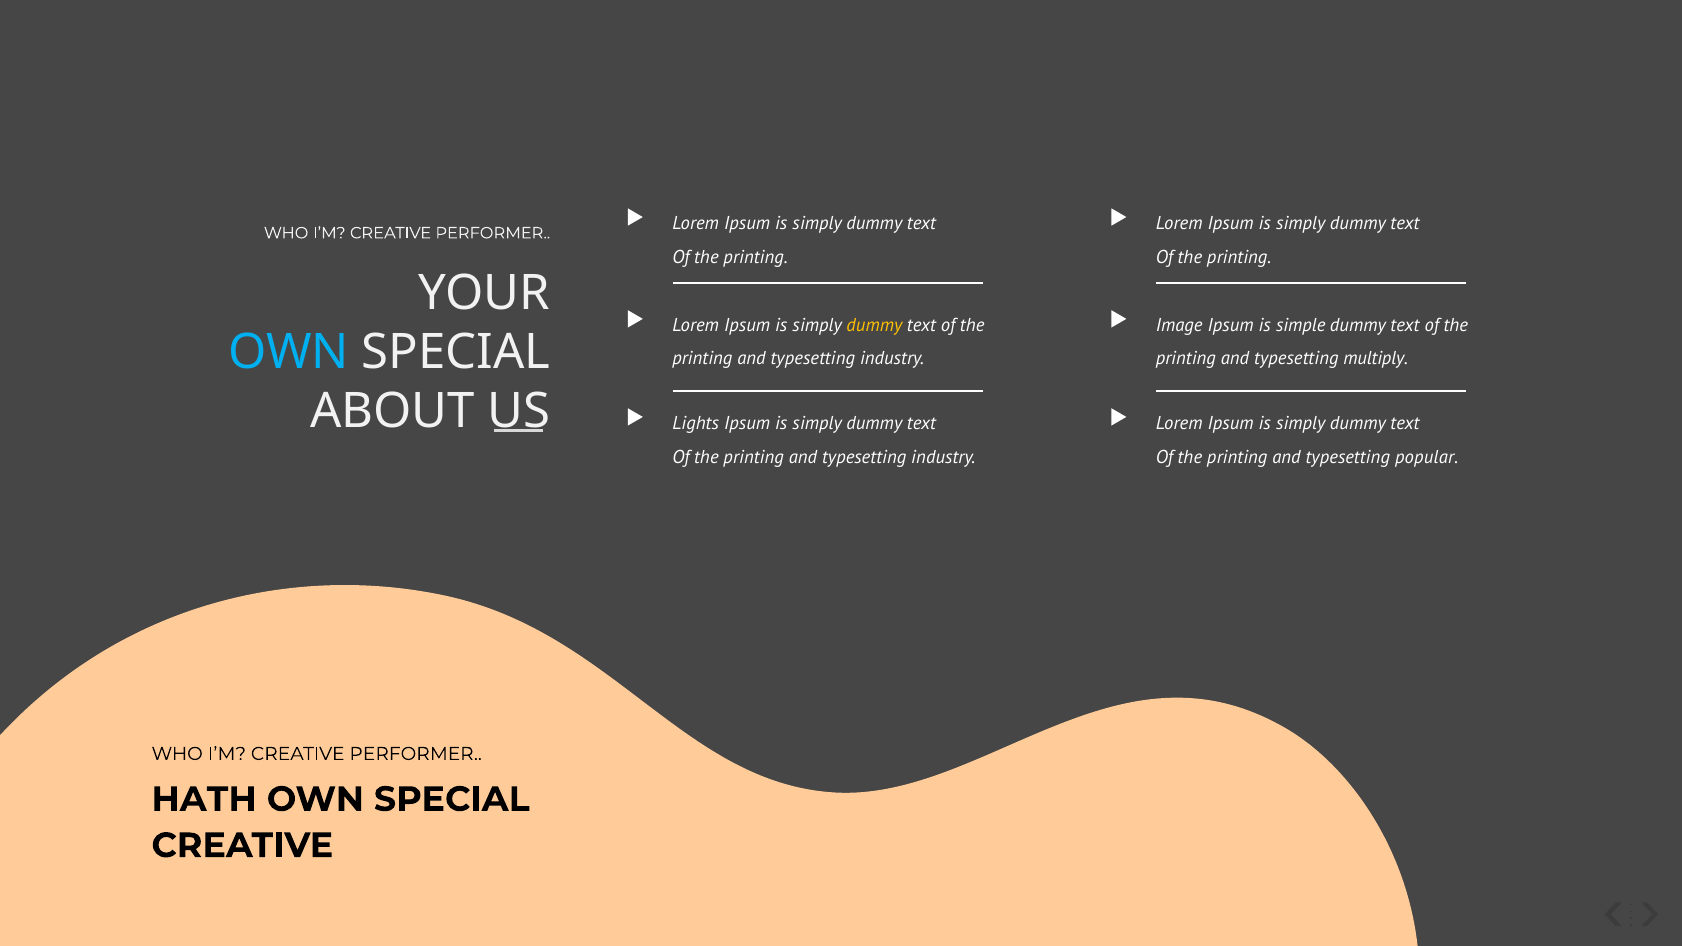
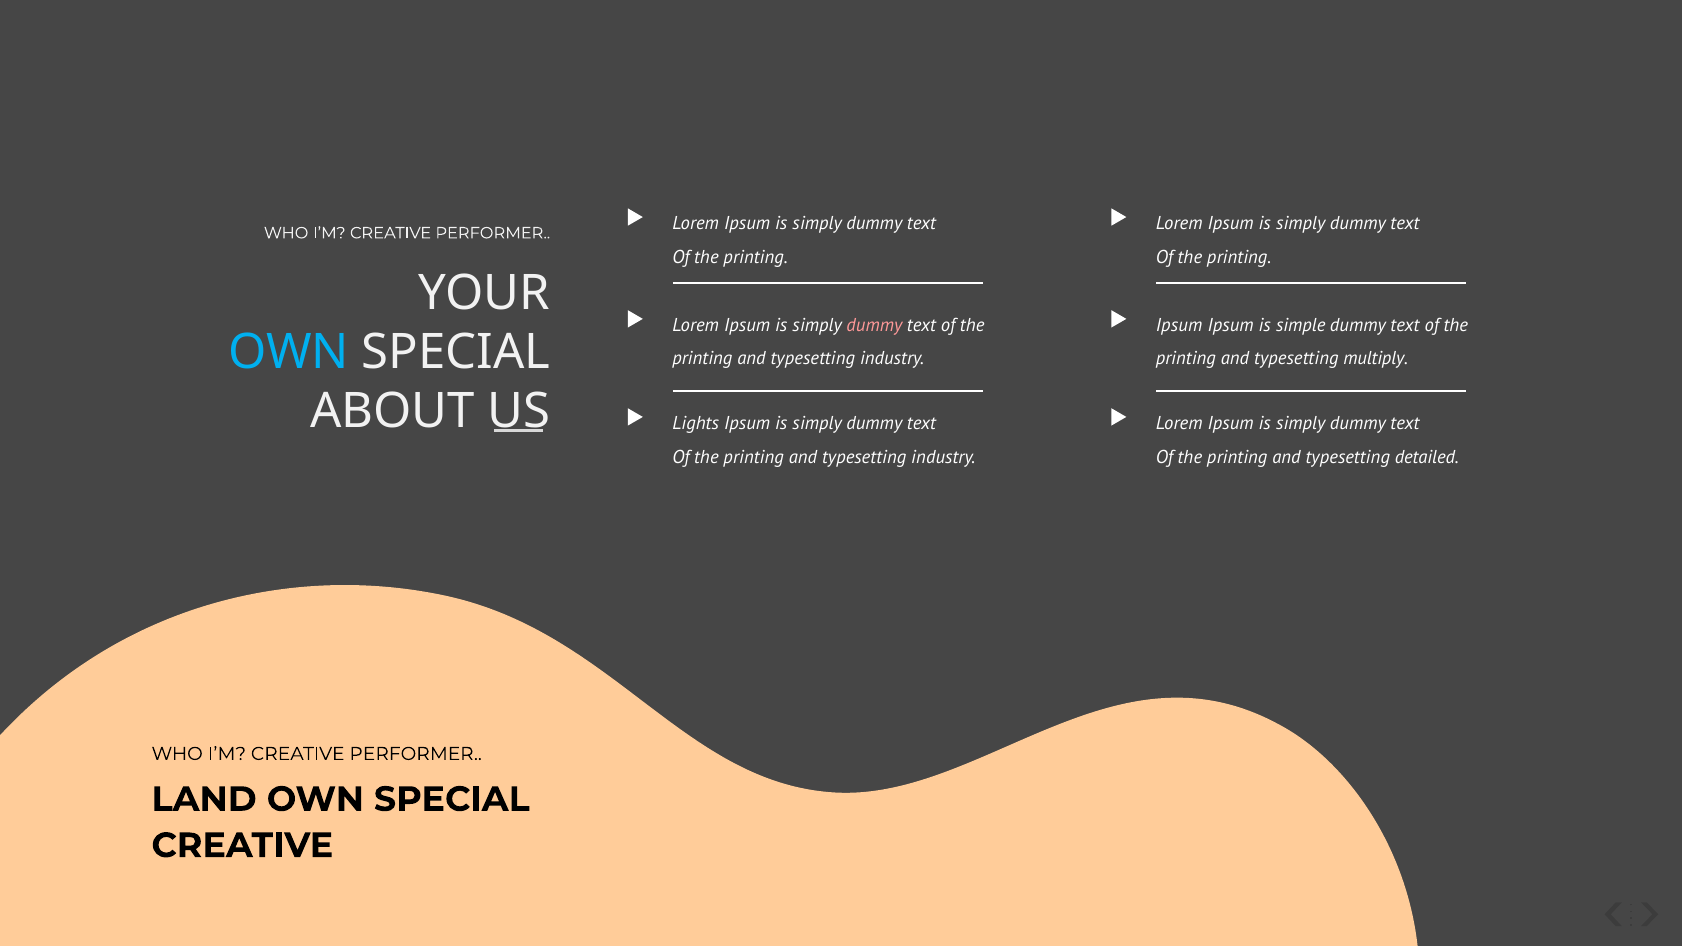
dummy at (874, 325) colour: yellow -> pink
Image at (1179, 325): Image -> Ipsum
popular: popular -> detailed
HATH: HATH -> LAND
